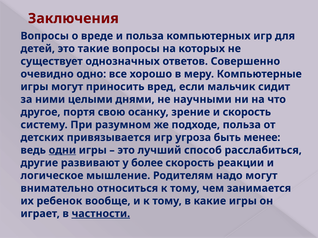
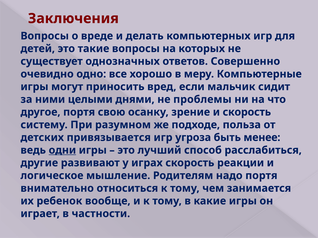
и польза: польза -> делать
научными: научными -> проблемы
более: более -> играх
надо могут: могут -> портя
частности underline: present -> none
